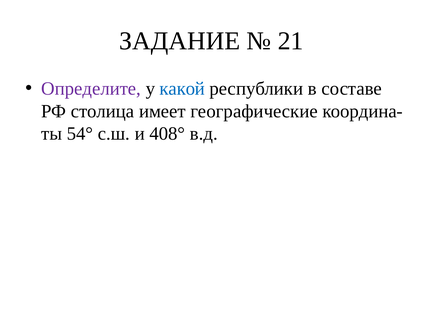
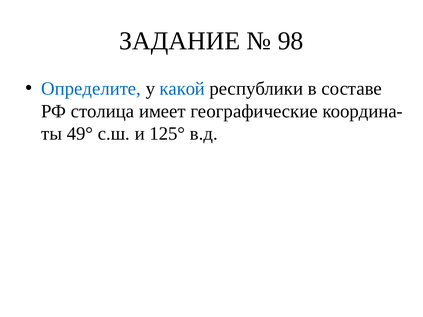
21: 21 -> 98
Определите colour: purple -> blue
54°: 54° -> 49°
408°: 408° -> 125°
